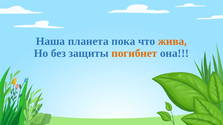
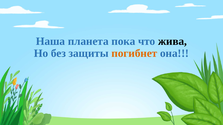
жива colour: orange -> black
